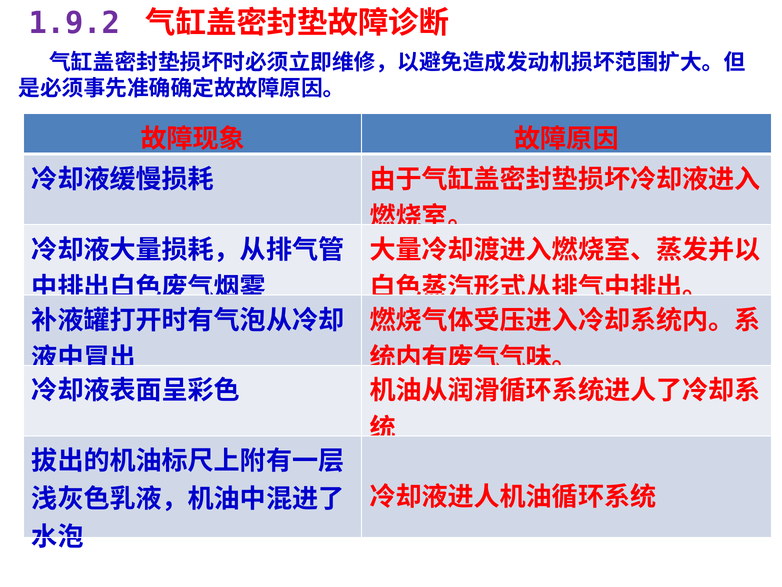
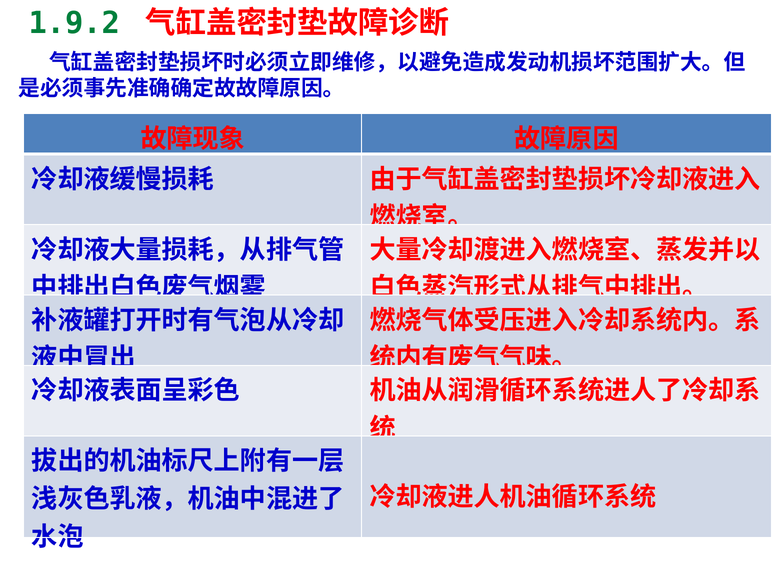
1.9.2 colour: purple -> green
